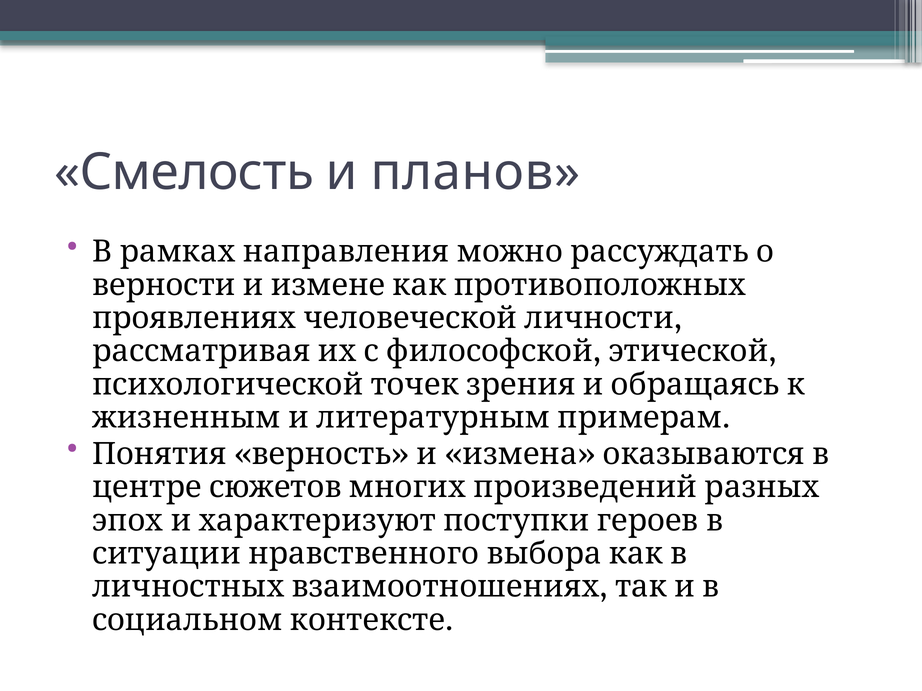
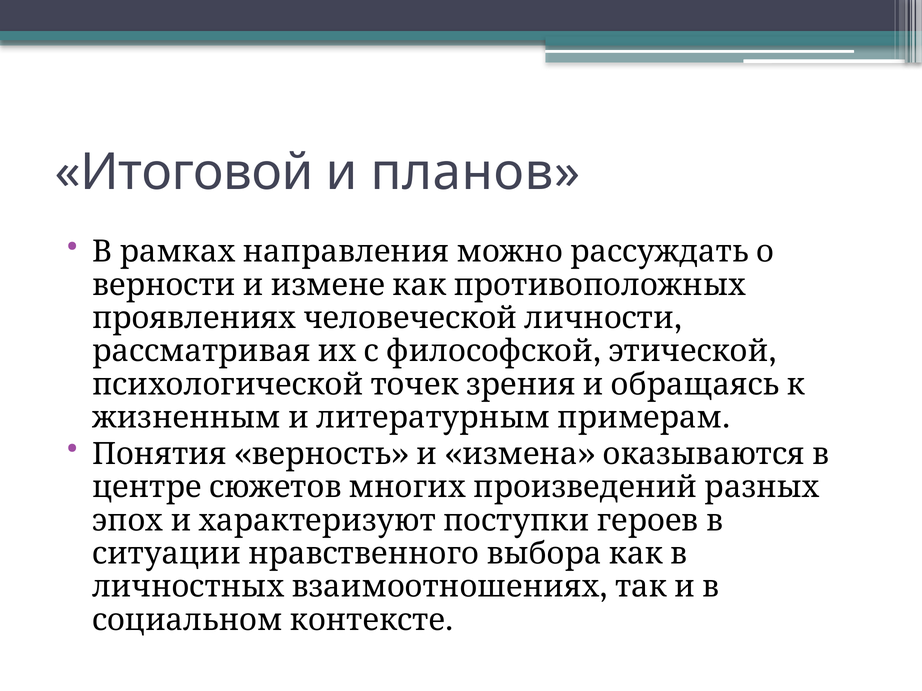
Смелость: Смелость -> Итоговой
